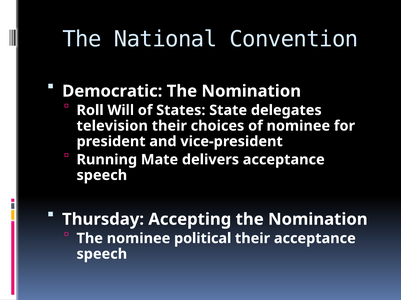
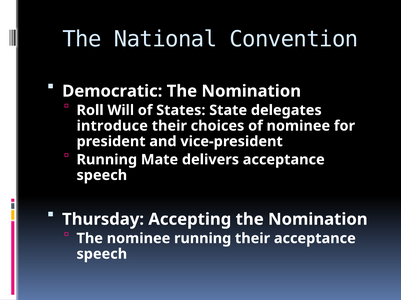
television: television -> introduce
nominee political: political -> running
